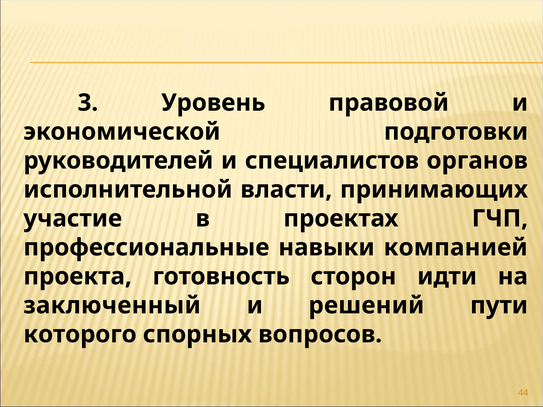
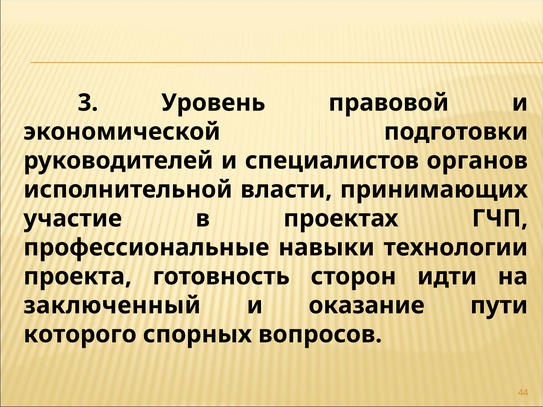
компанией: компанией -> технологии
решений: решений -> оказание
